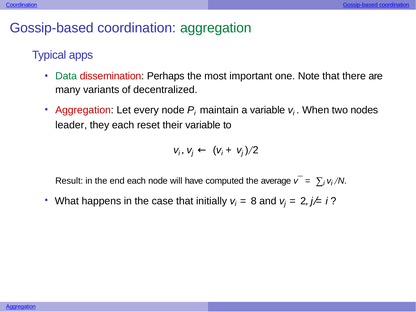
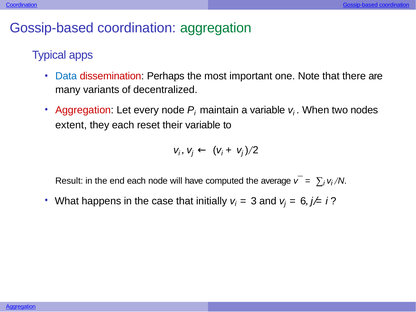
Data colour: green -> blue
leader: leader -> extent
8: 8 -> 3
2 at (303, 201): 2 -> 6
